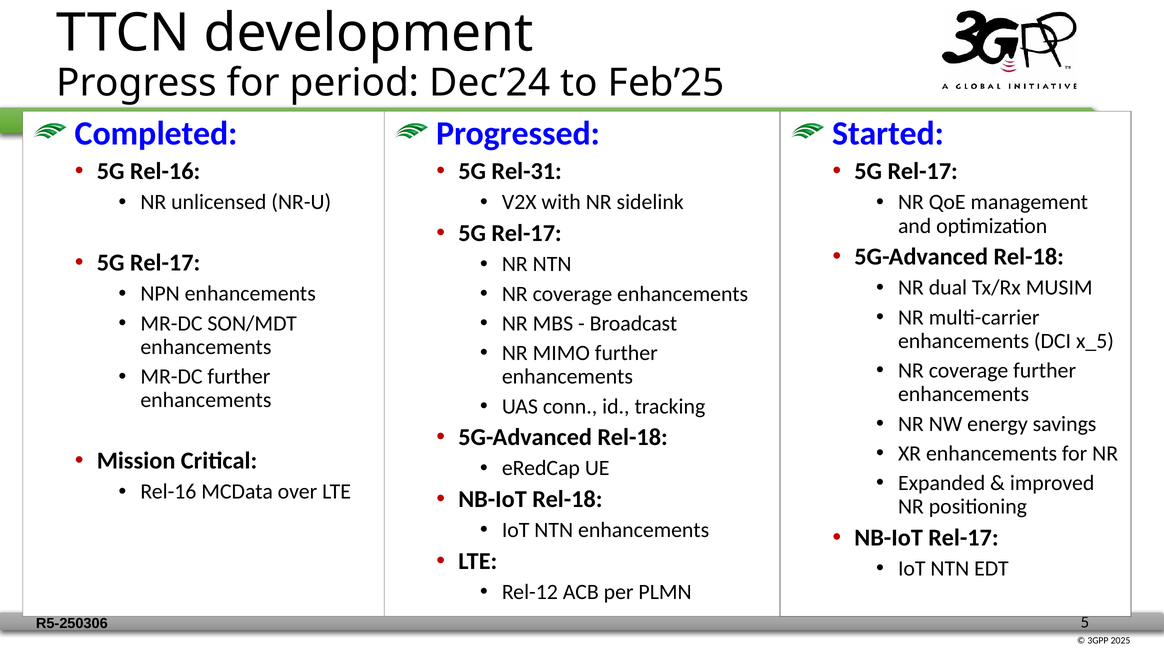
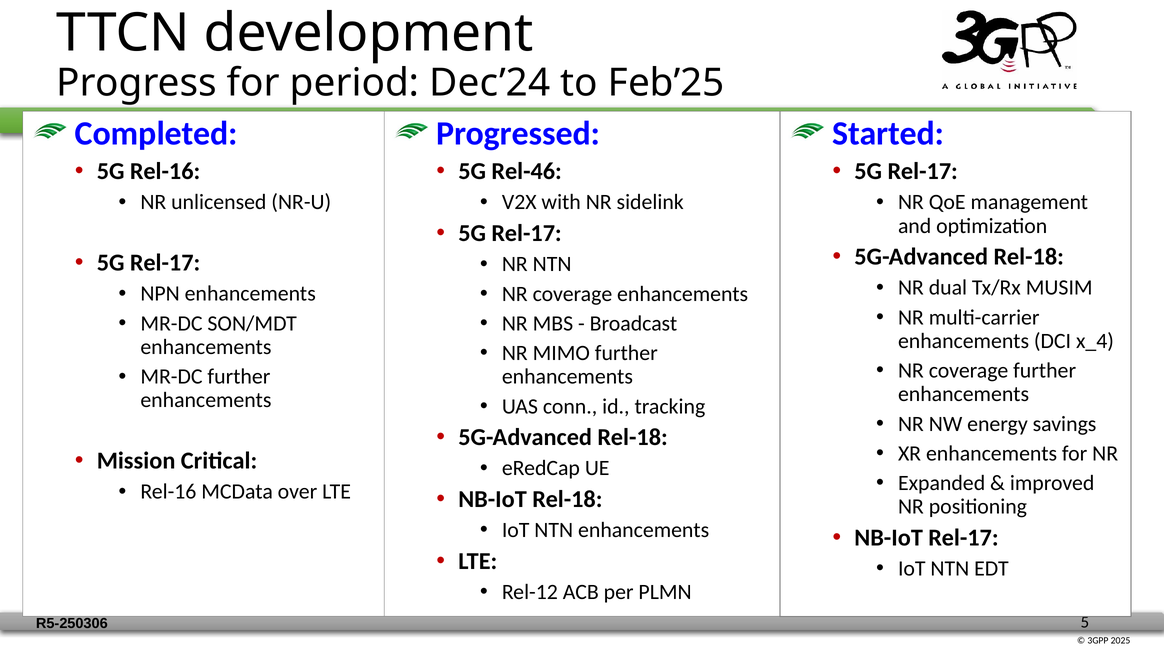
Rel-31: Rel-31 -> Rel-46
x_5: x_5 -> x_4
